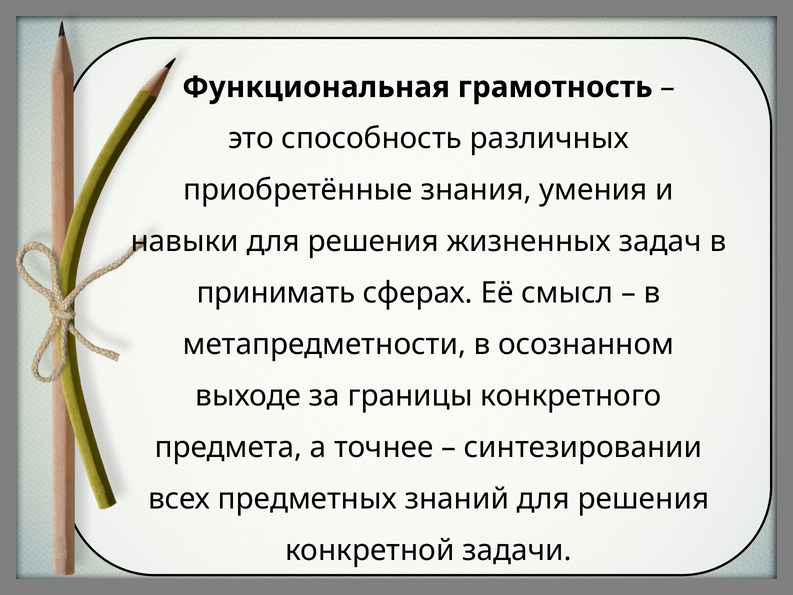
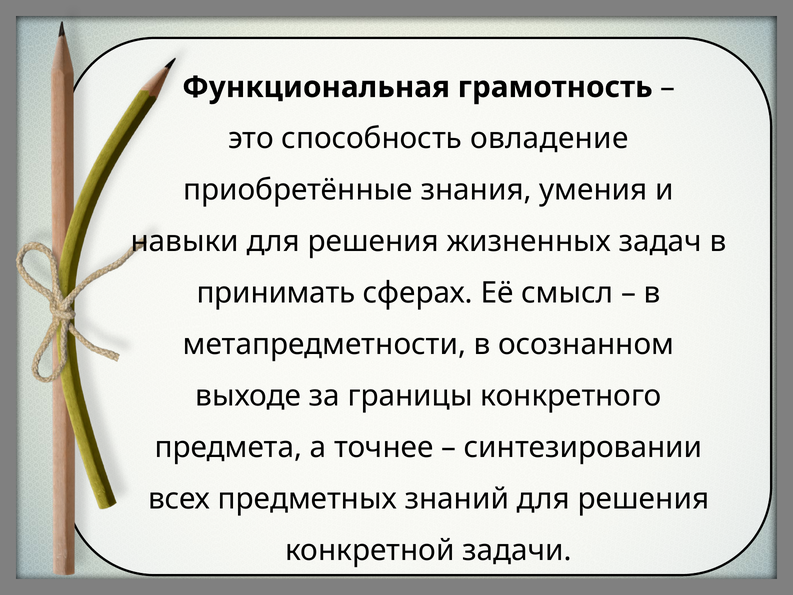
различных: различных -> овладение
